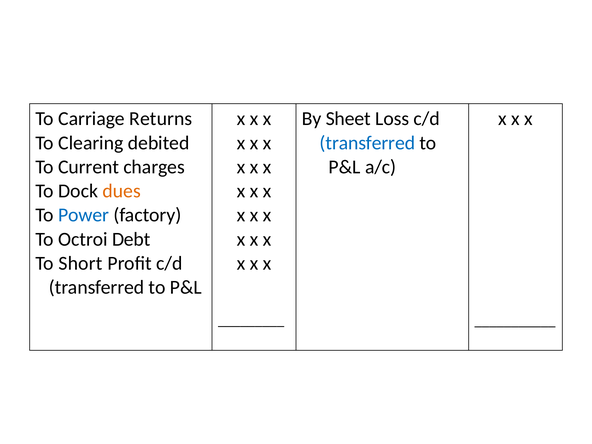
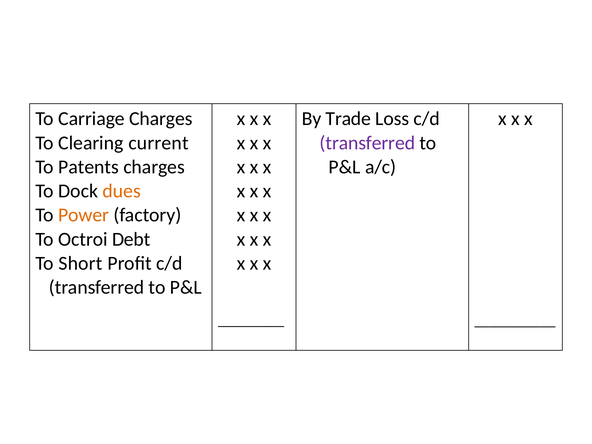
Carriage Returns: Returns -> Charges
Sheet: Sheet -> Trade
debited: debited -> current
transferred at (367, 143) colour: blue -> purple
Current: Current -> Patents
Power colour: blue -> orange
